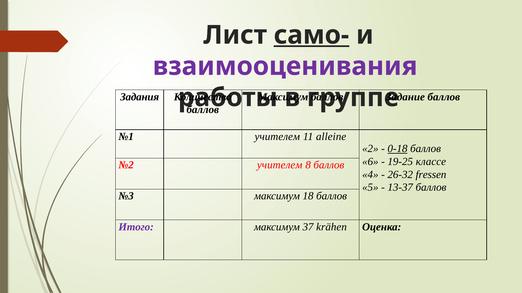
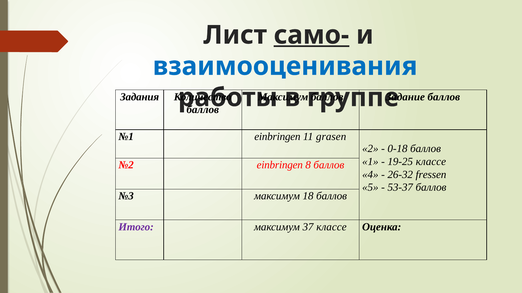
взаимооценивания colour: purple -> blue
№1 учителем: учителем -> einbringen
alleine: alleine -> grasen
0-18 underline: present -> none
6: 6 -> 1
№2 учителем: учителем -> einbringen
13-37: 13-37 -> 53-37
37 krähen: krähen -> классе
